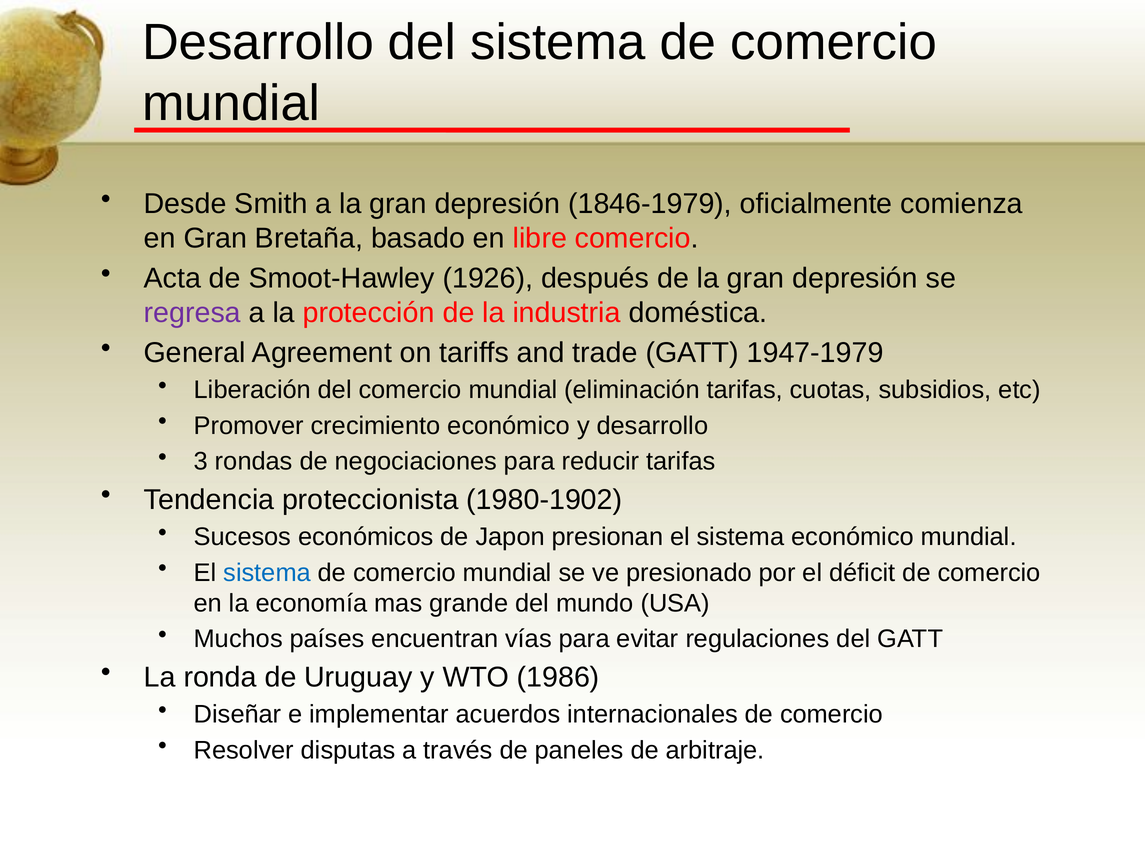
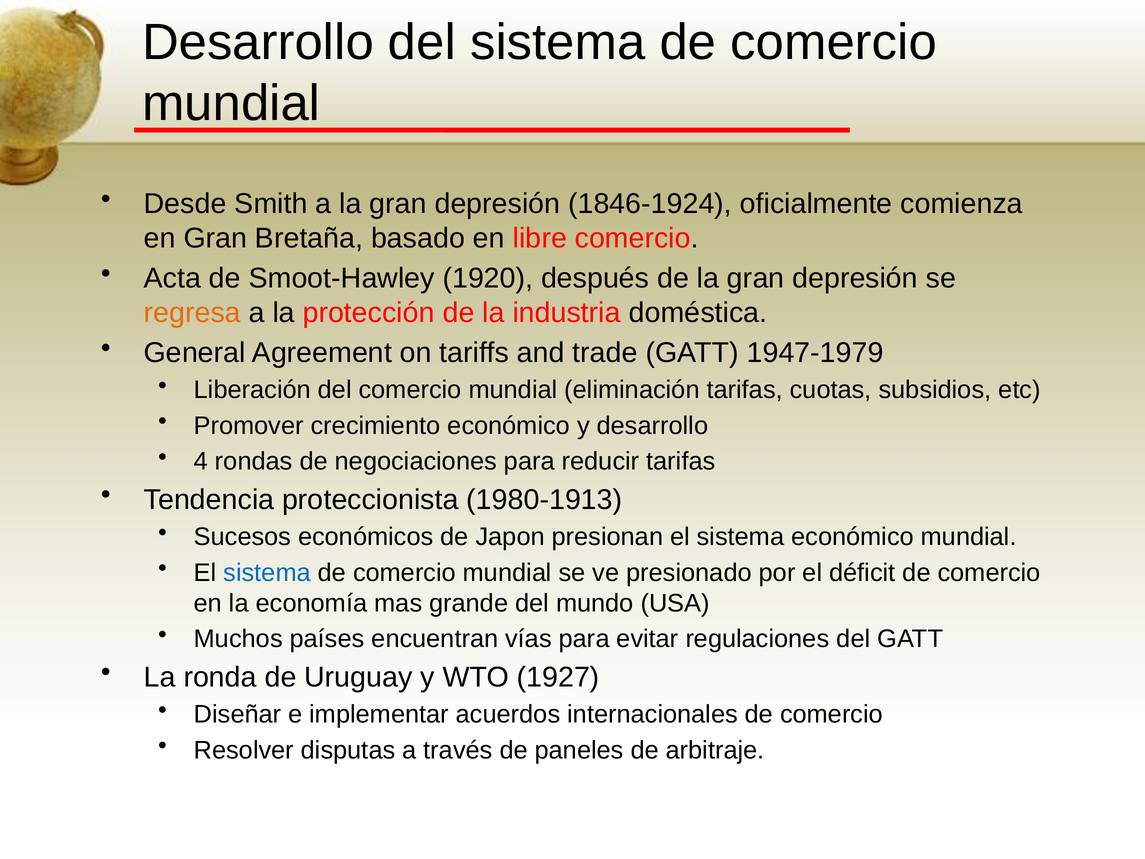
1846-1979: 1846-1979 -> 1846-1924
1926: 1926 -> 1920
regresa colour: purple -> orange
3: 3 -> 4
1980-1902: 1980-1902 -> 1980-1913
1986: 1986 -> 1927
